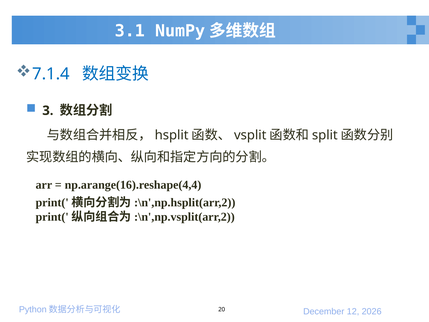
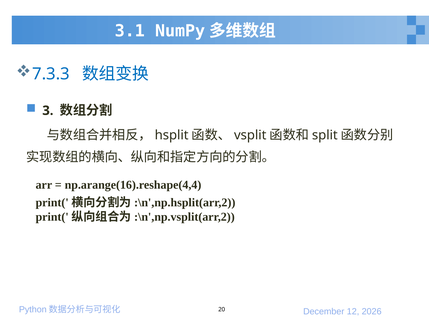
7.1.4: 7.1.4 -> 7.3.3
